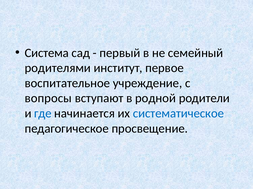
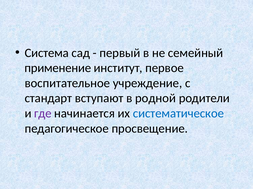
родителями: родителями -> применение
вопросы: вопросы -> стандарт
где colour: blue -> purple
